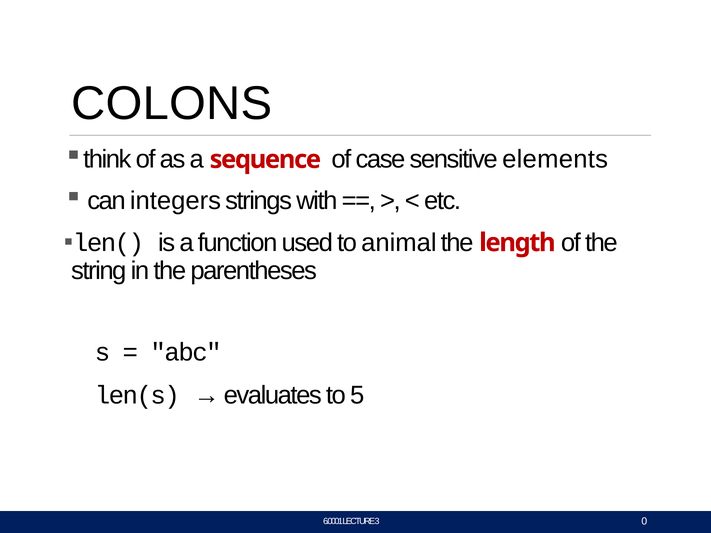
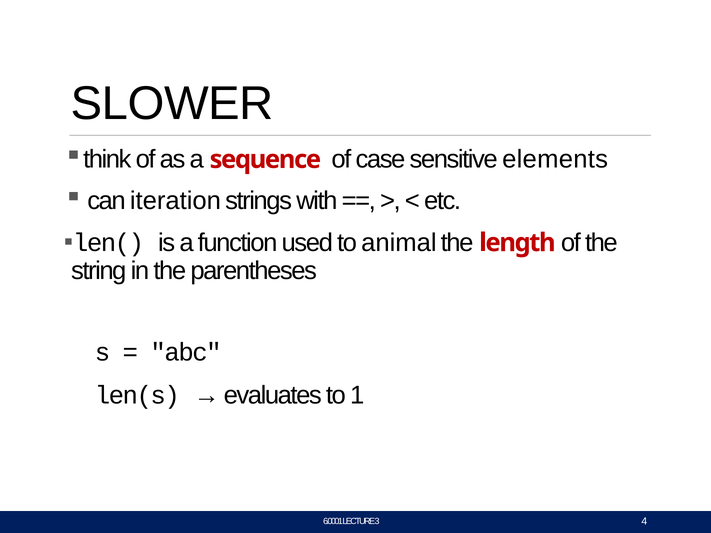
COLONS: COLONS -> SLOWER
integers: integers -> iteration
5: 5 -> 1
0: 0 -> 4
